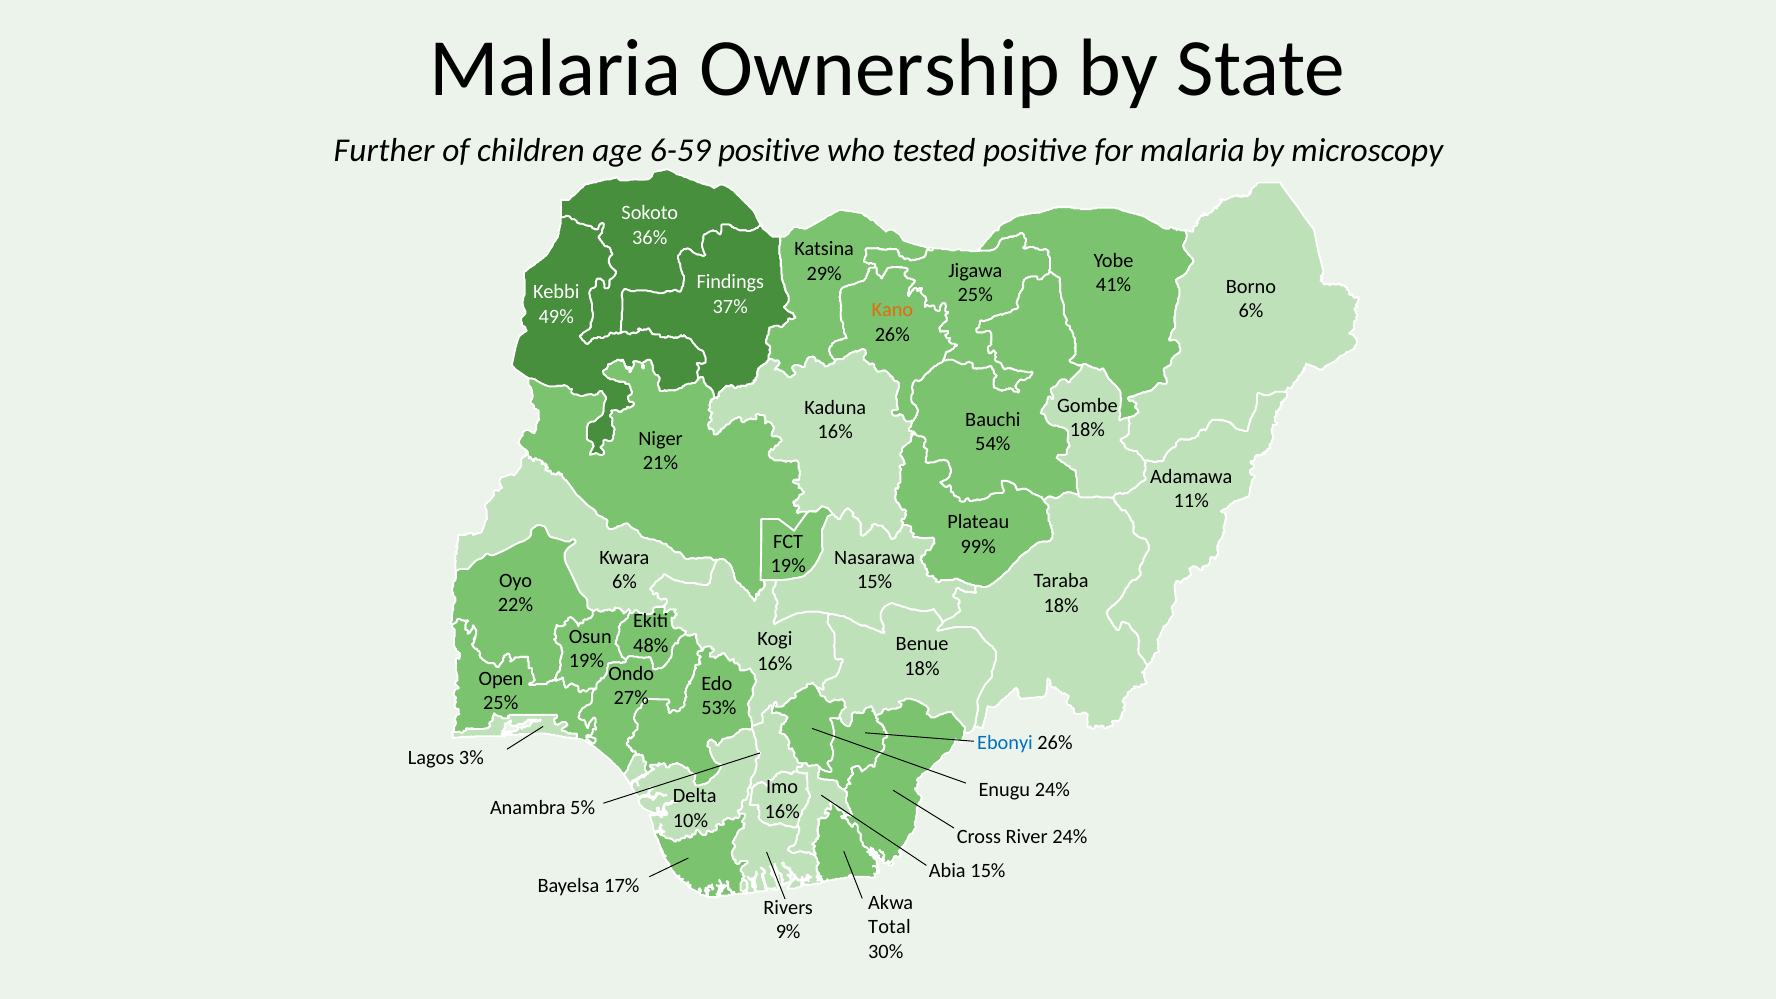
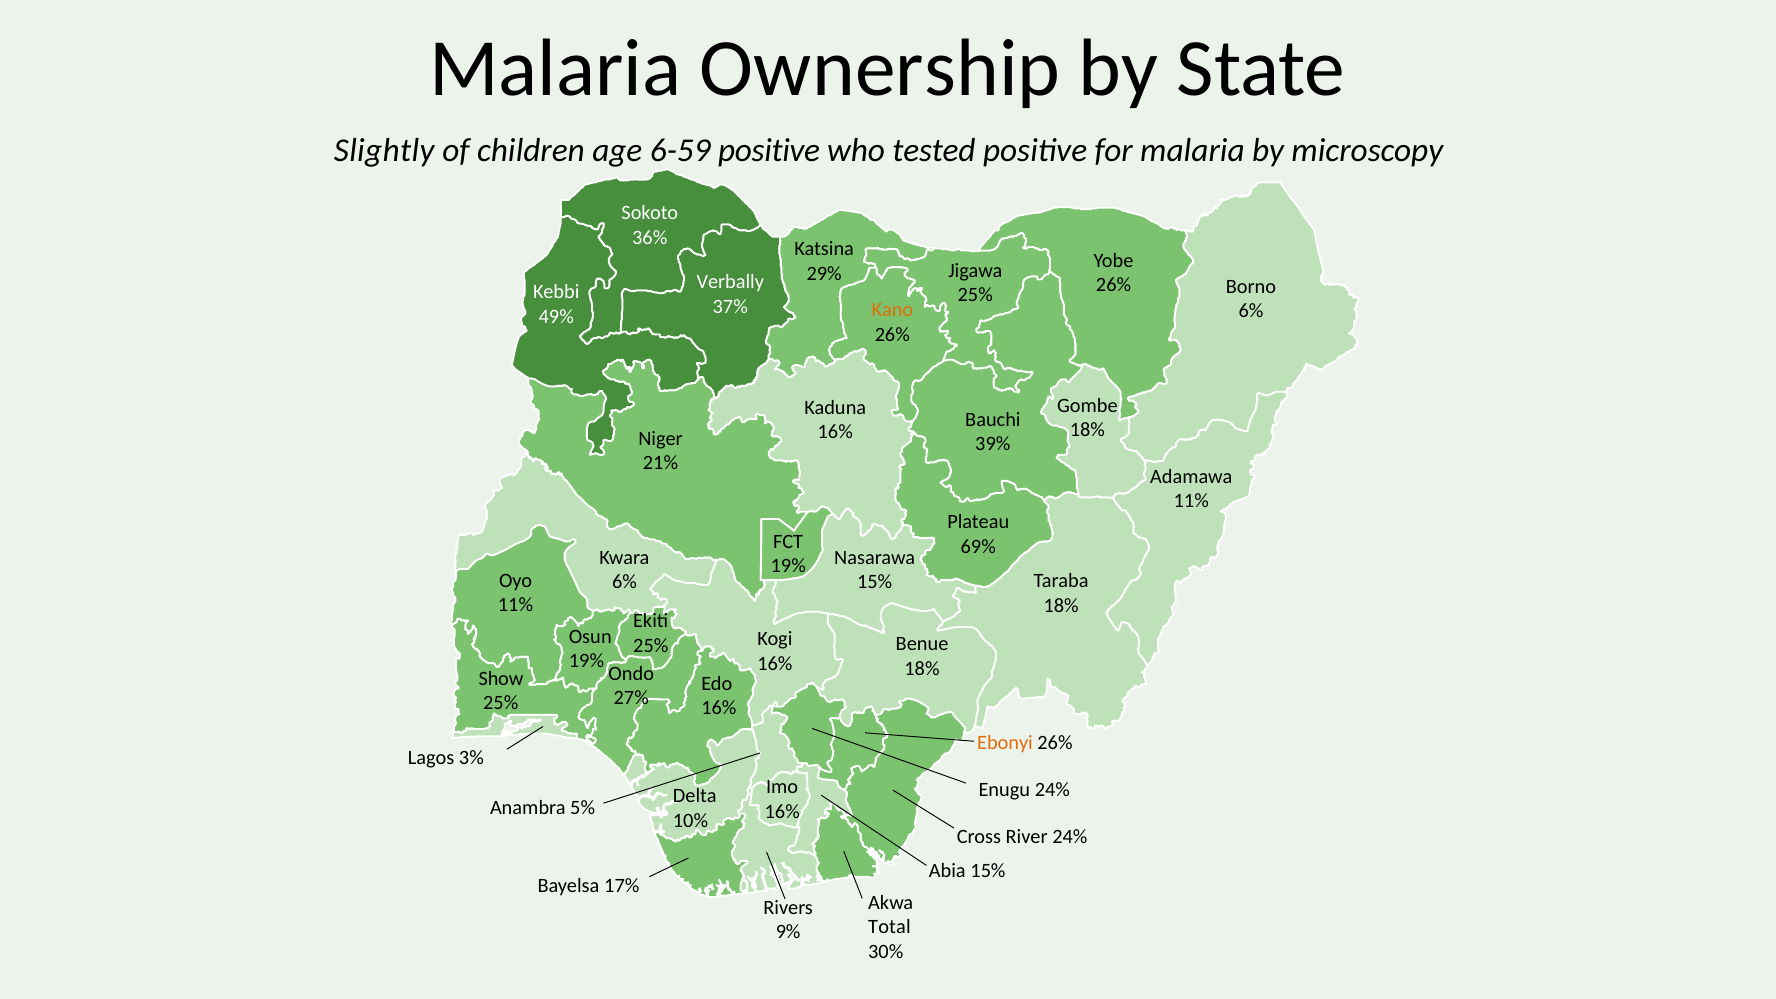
Further: Further -> Slightly
Findings: Findings -> Verbally
41% at (1114, 285): 41% -> 26%
54%: 54% -> 39%
99%: 99% -> 69%
22% at (516, 605): 22% -> 11%
48% at (651, 645): 48% -> 25%
Open: Open -> Show
53% at (719, 708): 53% -> 16%
Ebonyi colour: blue -> orange
